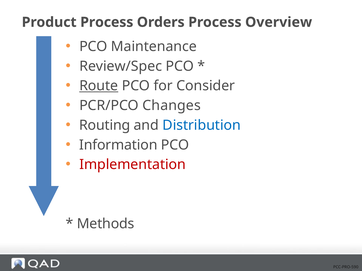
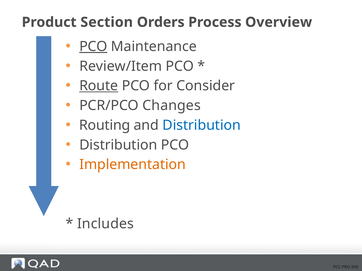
Process at (107, 22): Process -> Section
PCO at (93, 47) underline: none -> present
Review/Spec: Review/Spec -> Review/Item
Information at (118, 145): Information -> Distribution
Implementation colour: red -> orange
Methods: Methods -> Includes
